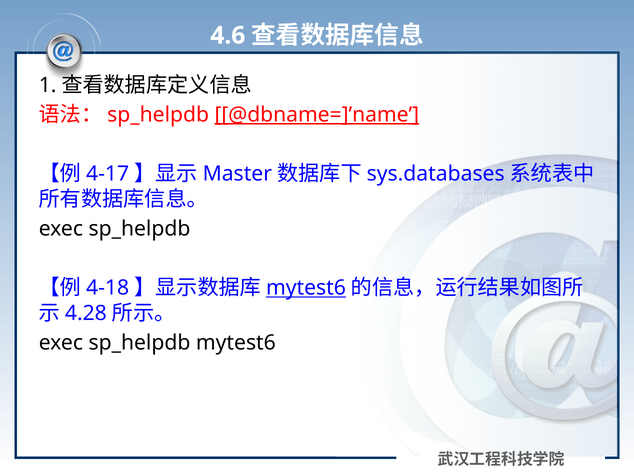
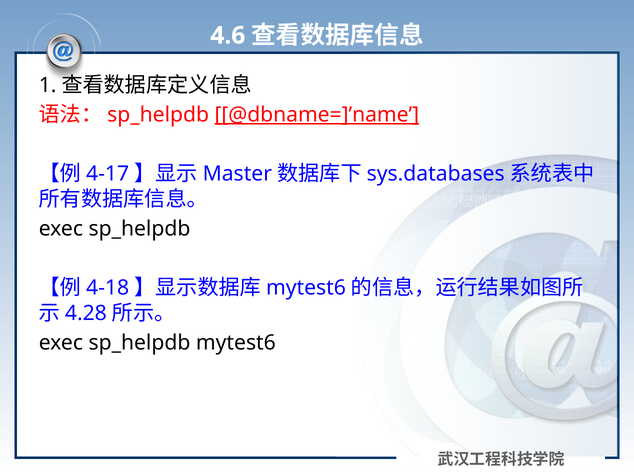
mytest6 at (306, 288) underline: present -> none
